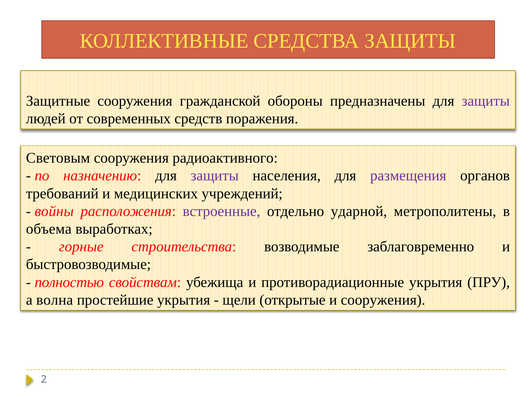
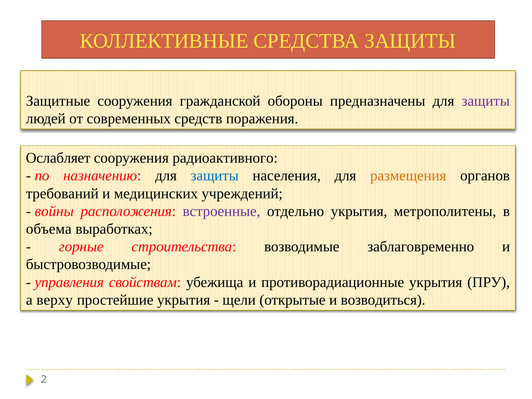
Световым: Световым -> Ослабляет
защиты at (215, 176) colour: purple -> blue
размещения colour: purple -> orange
отдельно ударной: ударной -> укрытия
полностью: полностью -> управления
волна: волна -> верху
и сооружения: сооружения -> возводиться
